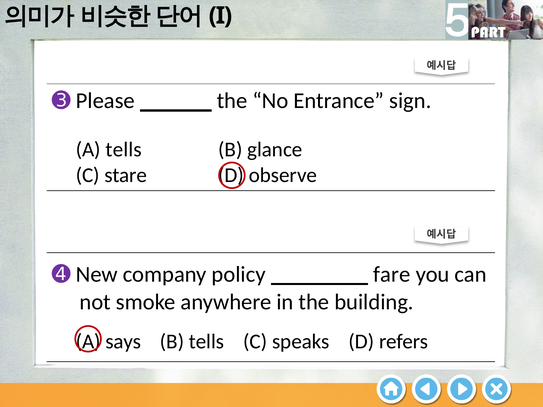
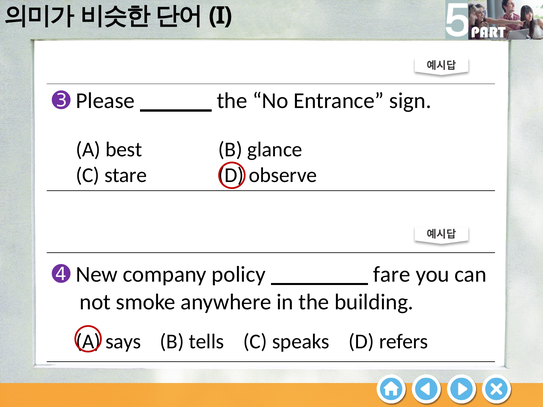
A tells: tells -> best
